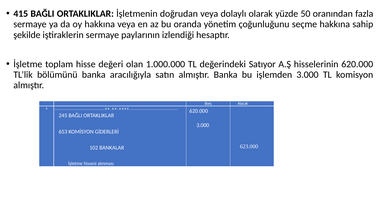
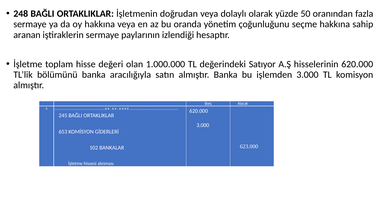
415: 415 -> 248
şekilde: şekilde -> aranan
